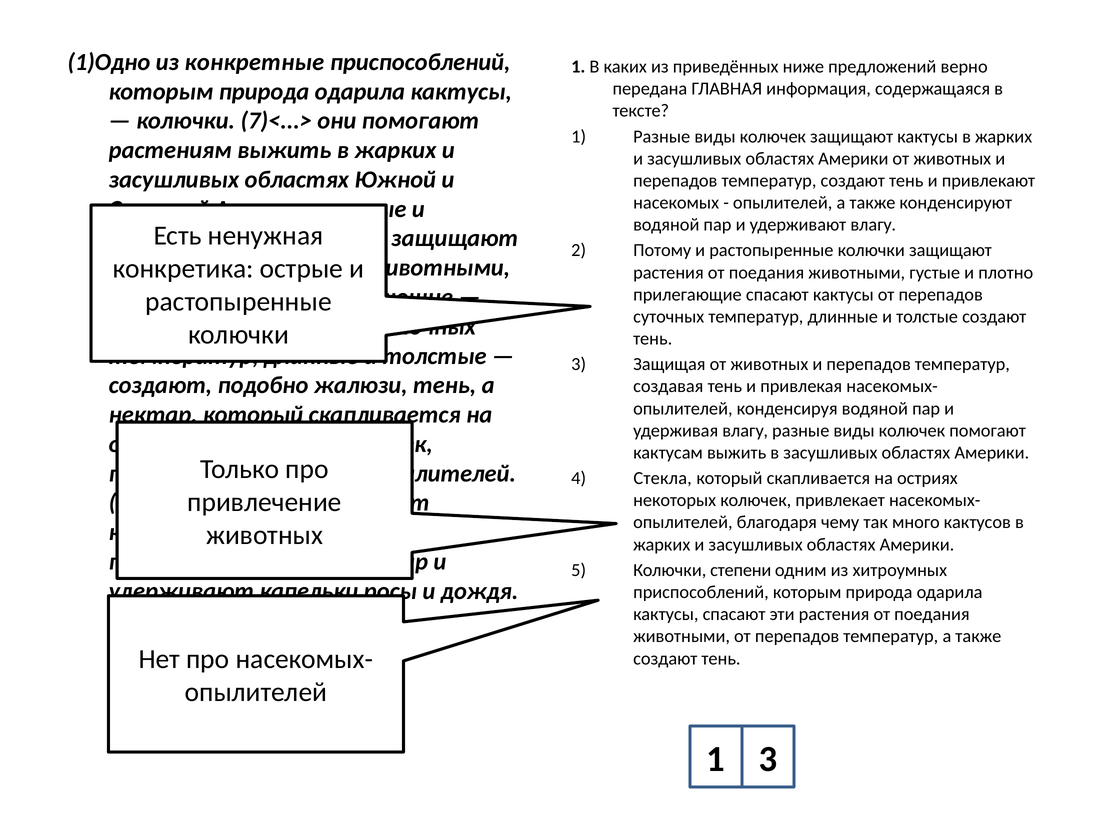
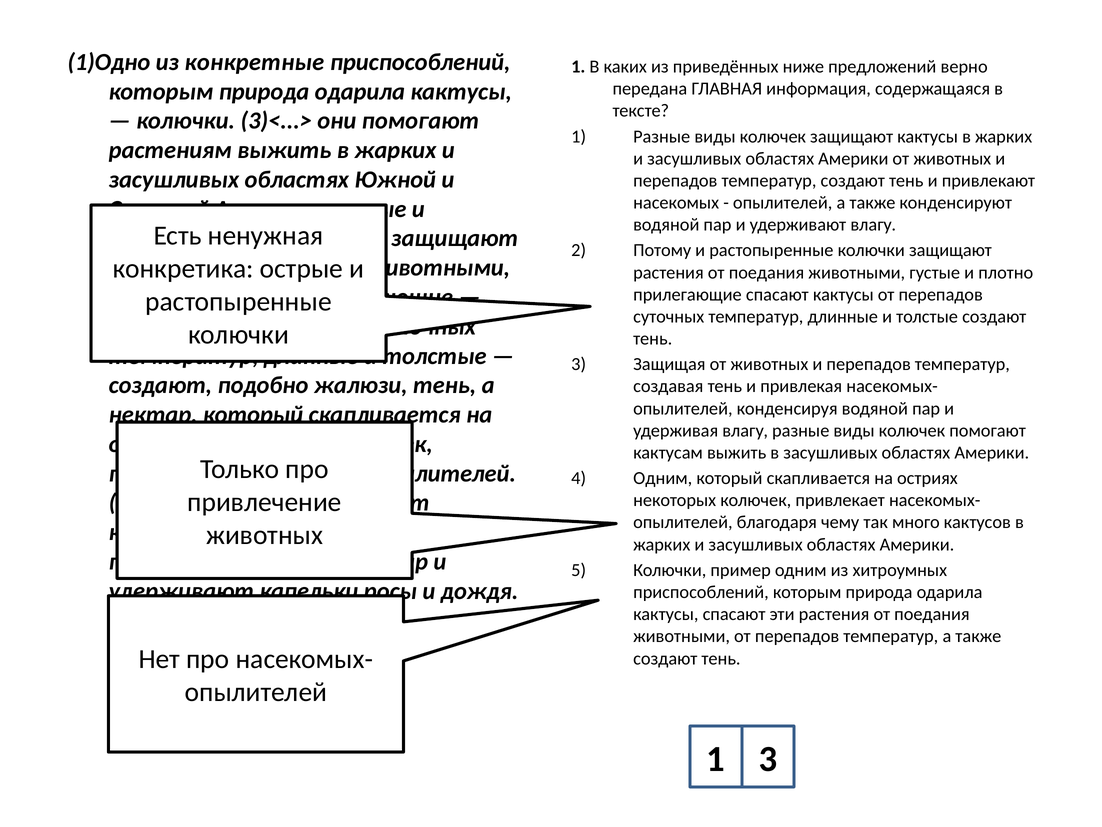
7)<...>: 7)<...> -> 3)<...>
Стекла at (663, 478): Стекла -> Одним
степени: степени -> пример
